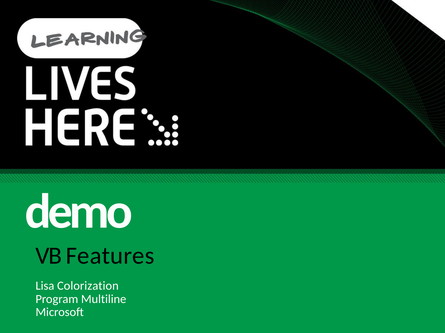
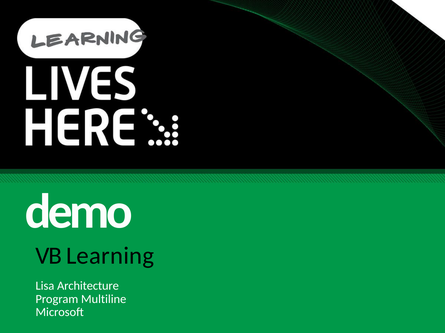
Features: Features -> Learning
Colorization: Colorization -> Architecture
